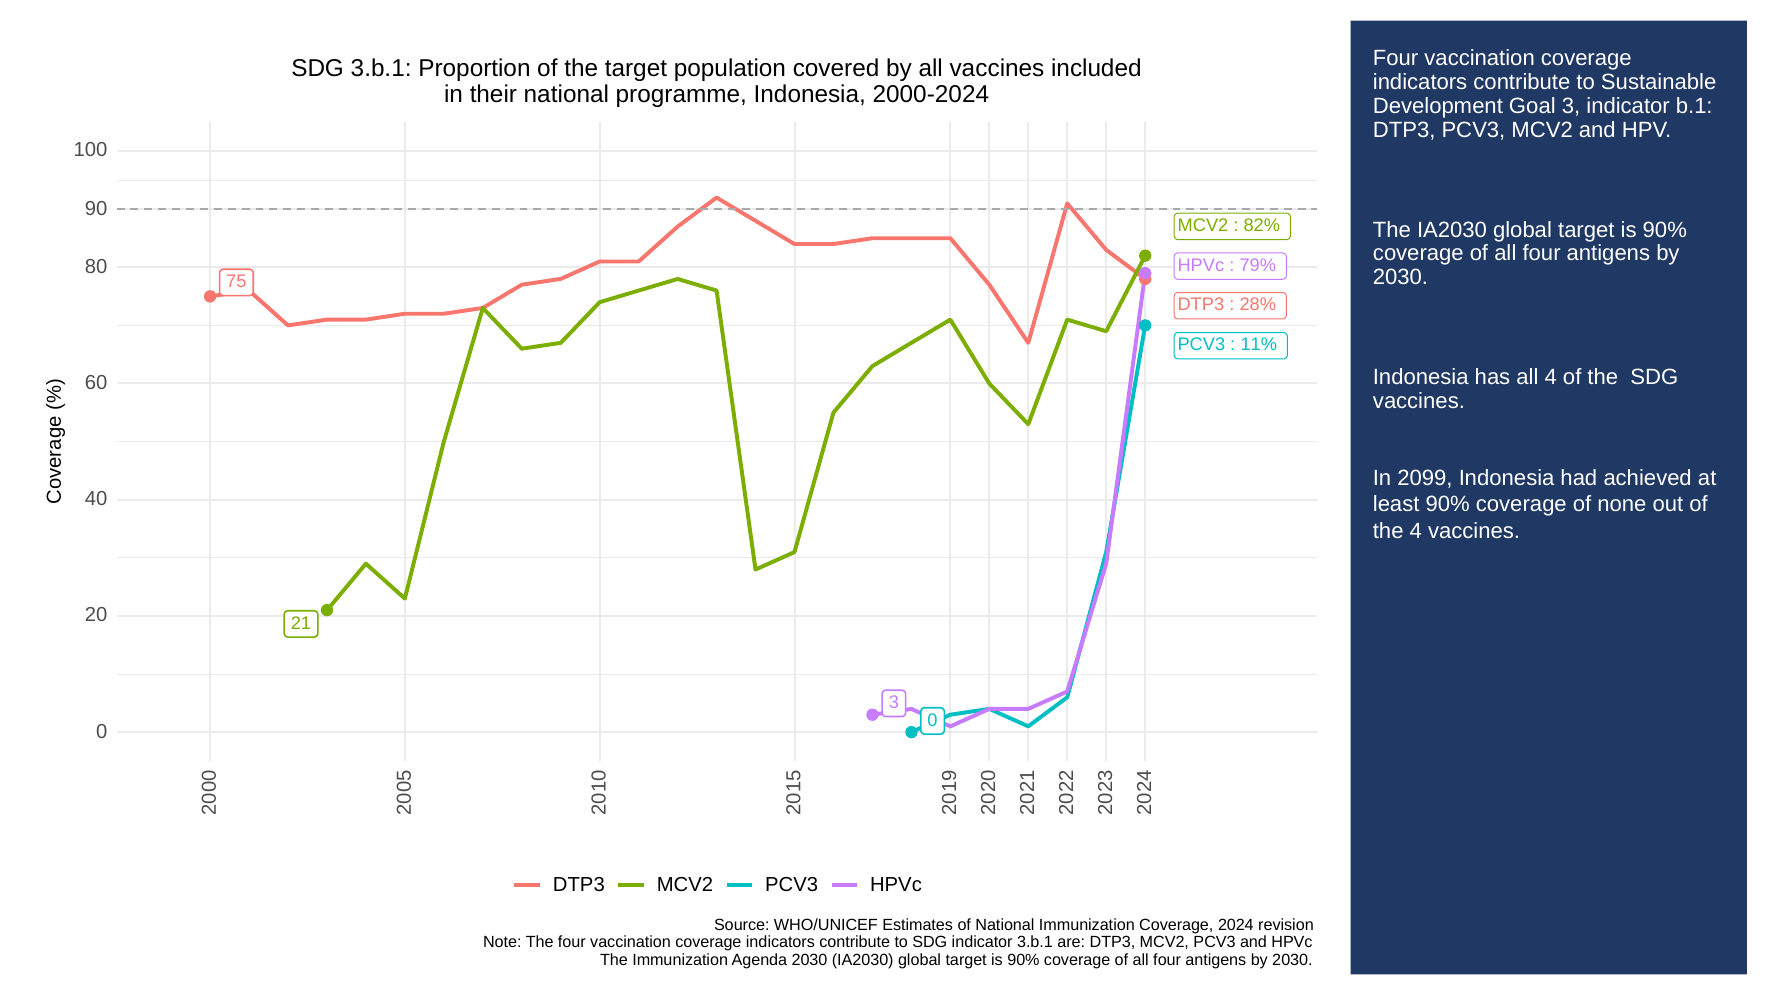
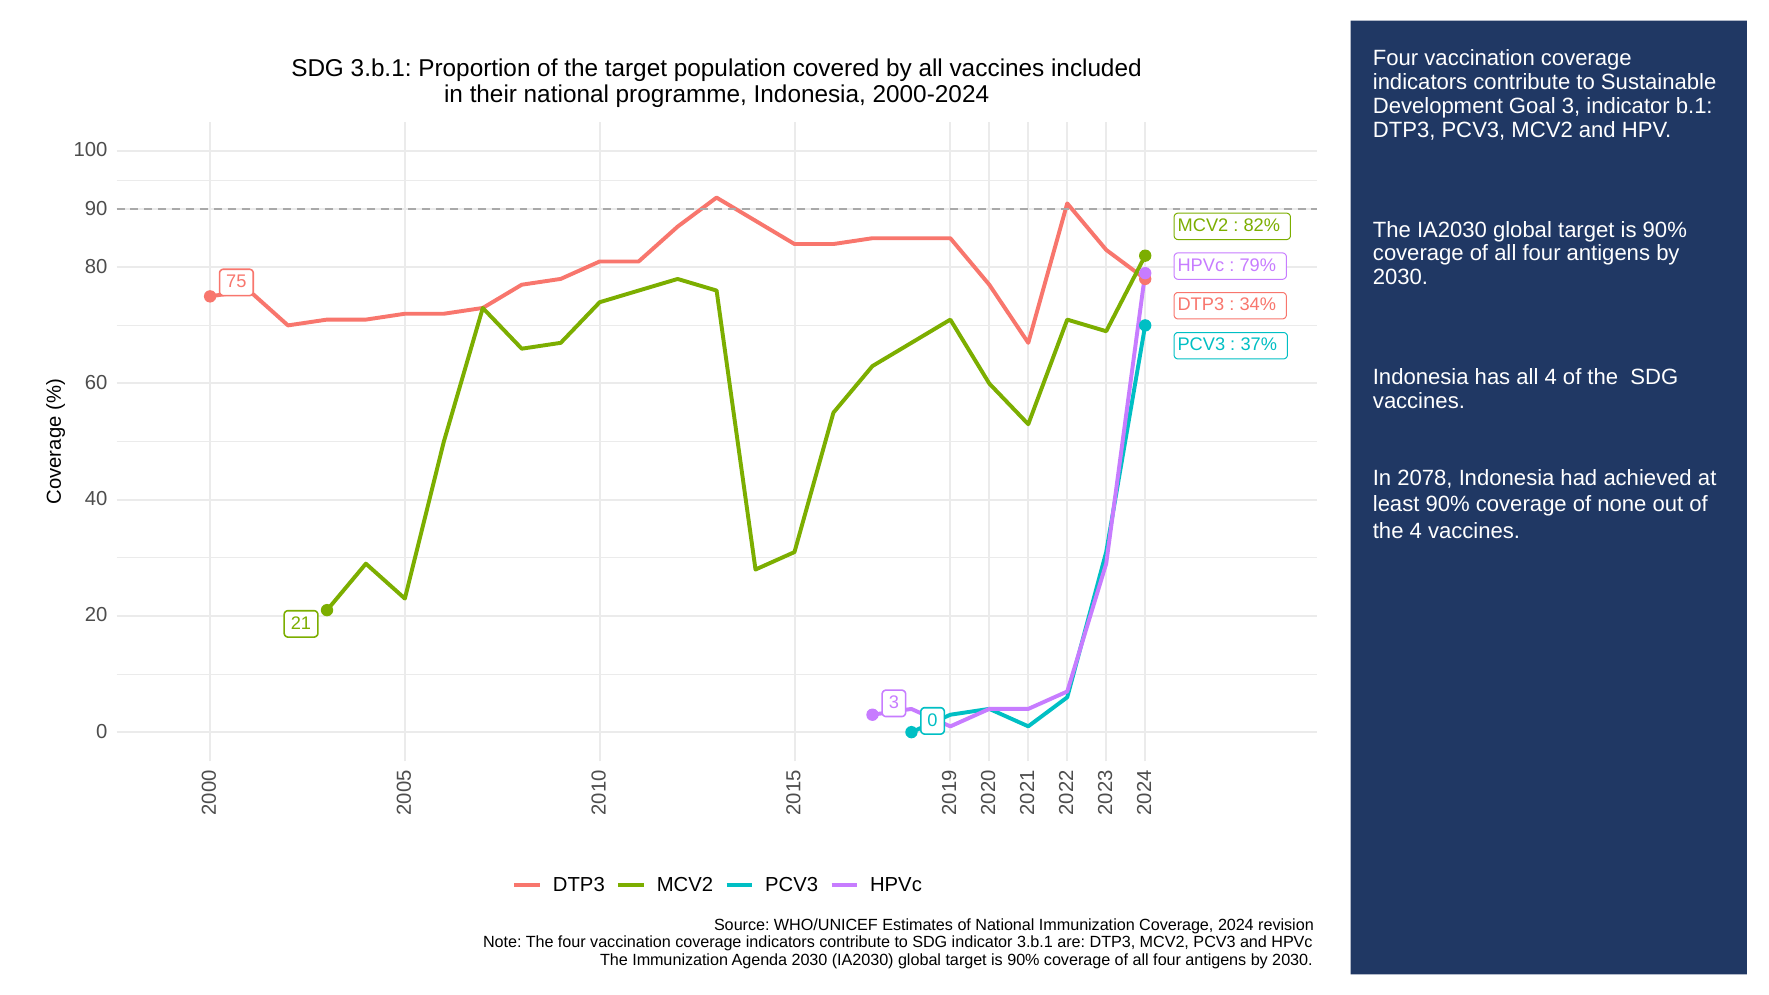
28%: 28% -> 34%
11%: 11% -> 37%
2099: 2099 -> 2078
